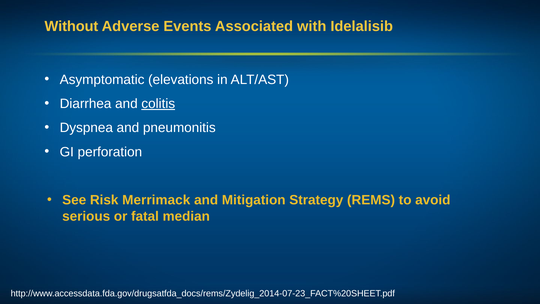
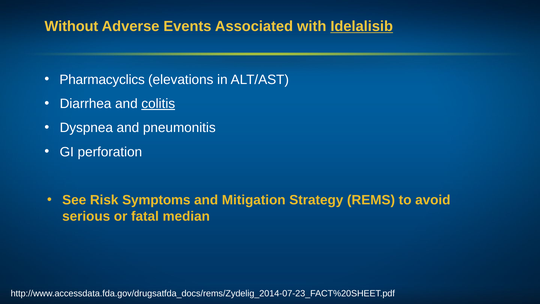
Idelalisib underline: none -> present
Asymptomatic: Asymptomatic -> Pharmacyclics
Merrimack: Merrimack -> Symptoms
